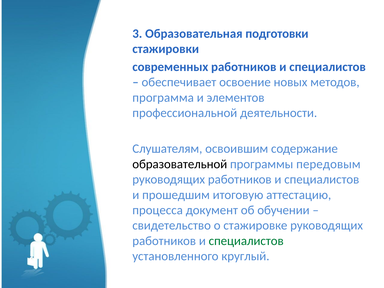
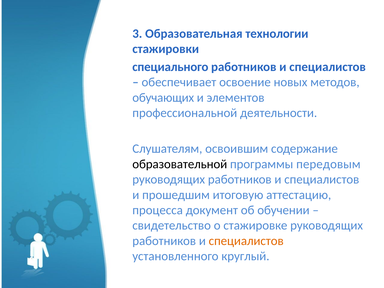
подготовки: подготовки -> технологии
современных: современных -> специального
программа: программа -> обучающих
специалистов at (246, 241) colour: green -> orange
